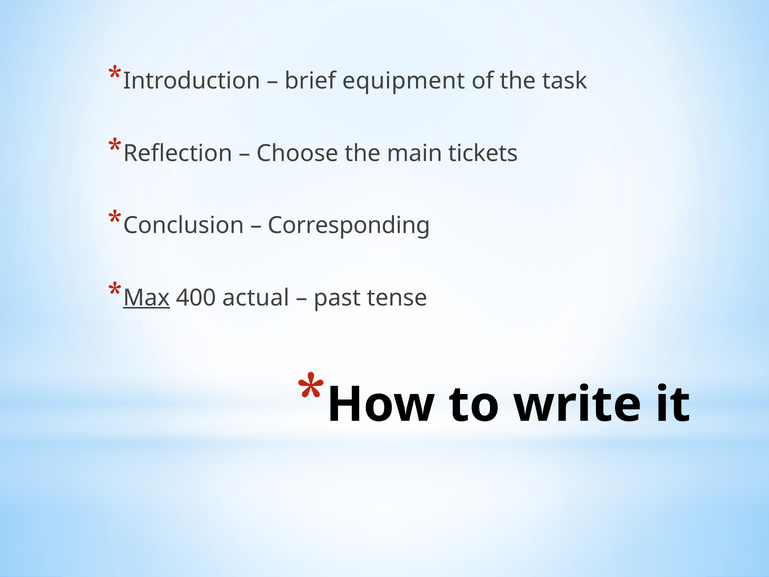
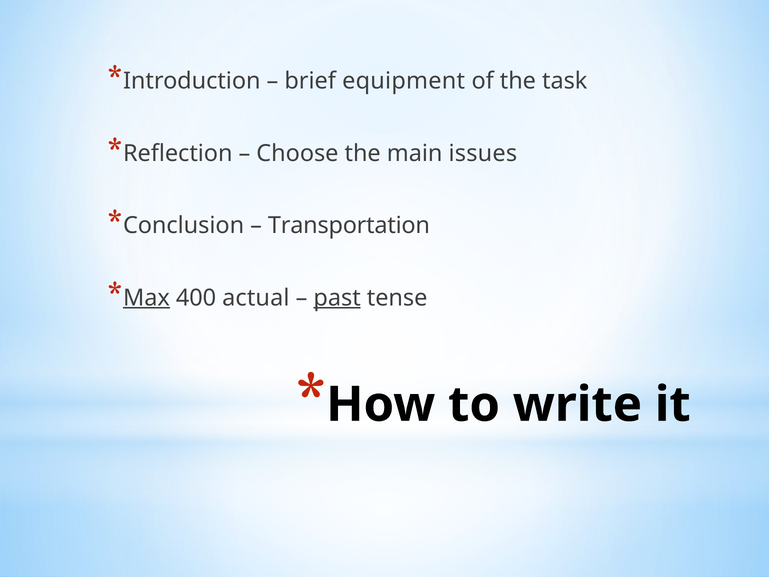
tickets: tickets -> issues
Corresponding: Corresponding -> Transportation
past underline: none -> present
